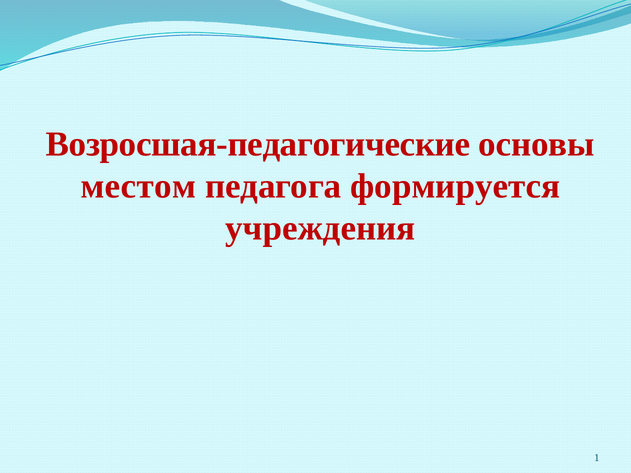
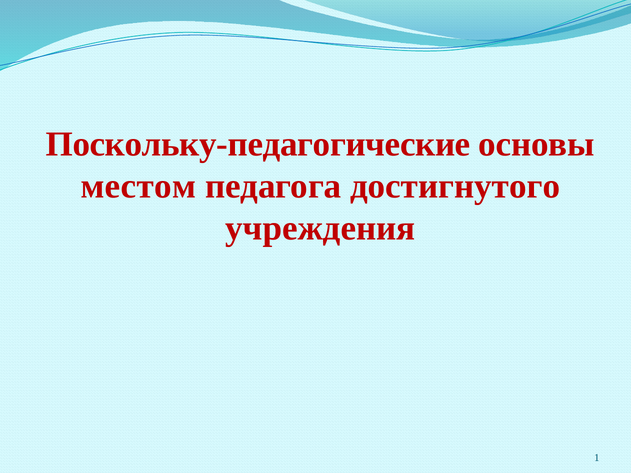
Возросшая-педагогические: Возросшая-педагогические -> Поскольку-педагогические
формируется: формируется -> достигнутого
